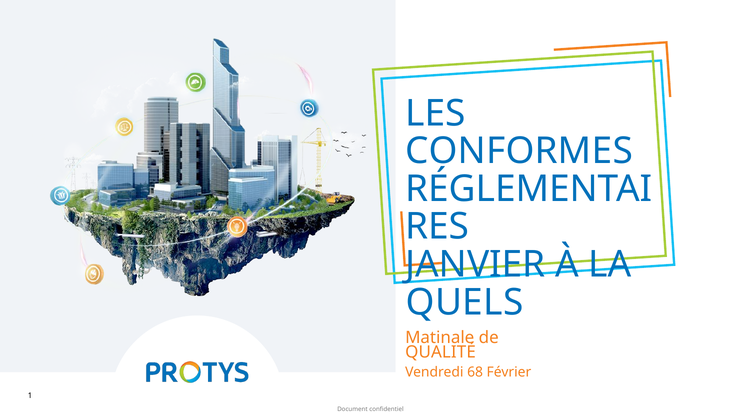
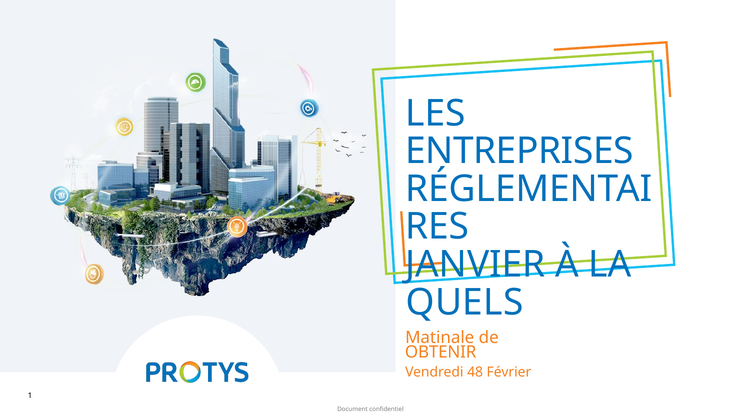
CONFORMES: CONFORMES -> ENTREPRISES
QUALITÉ: QUALITÉ -> OBTENIR
68: 68 -> 48
